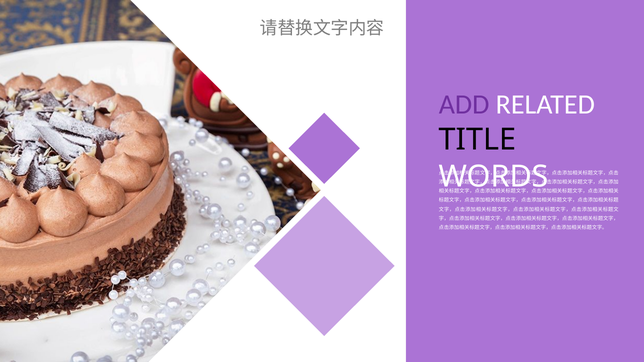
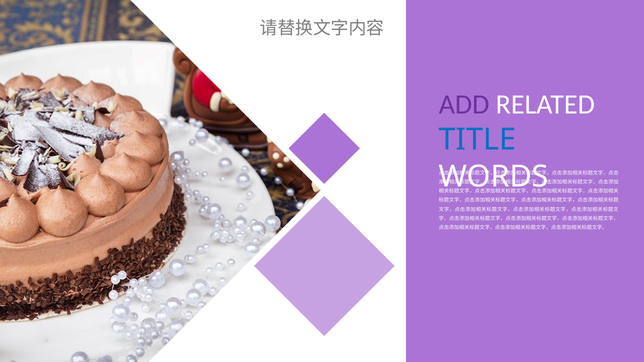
TITLE colour: black -> blue
